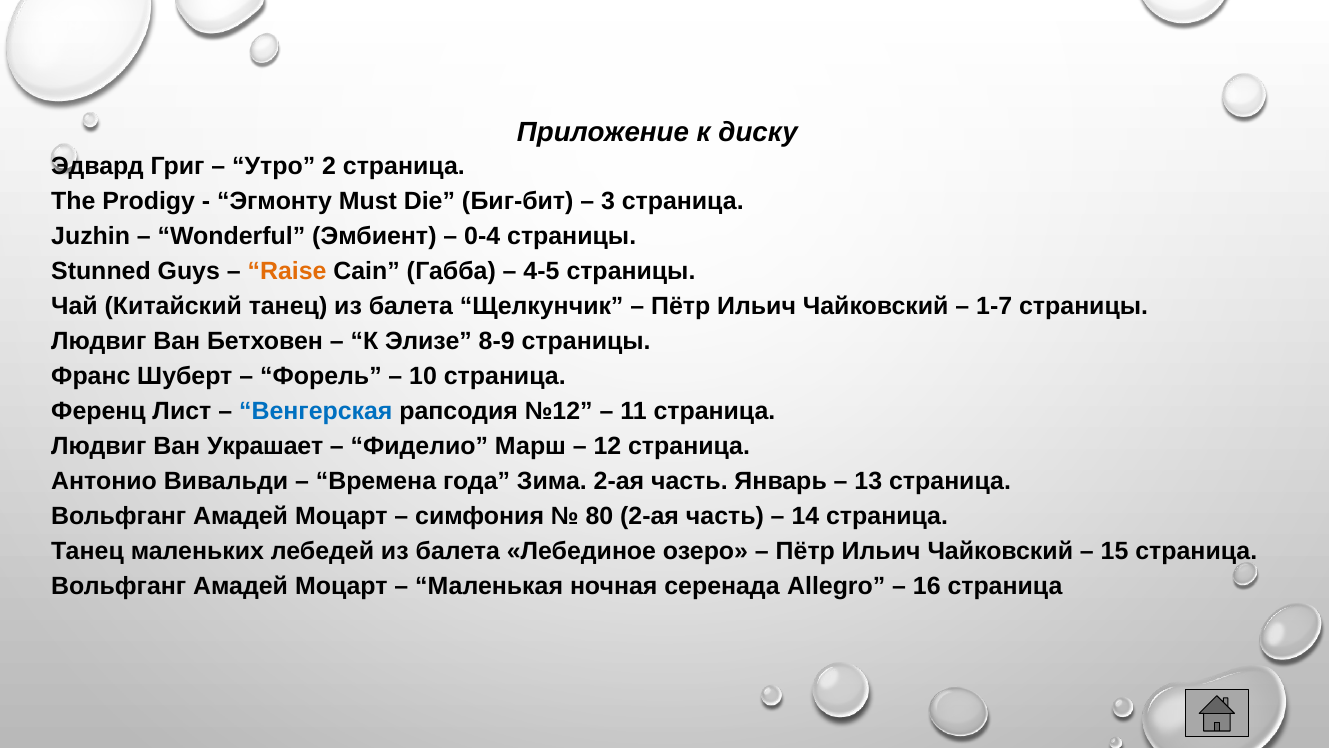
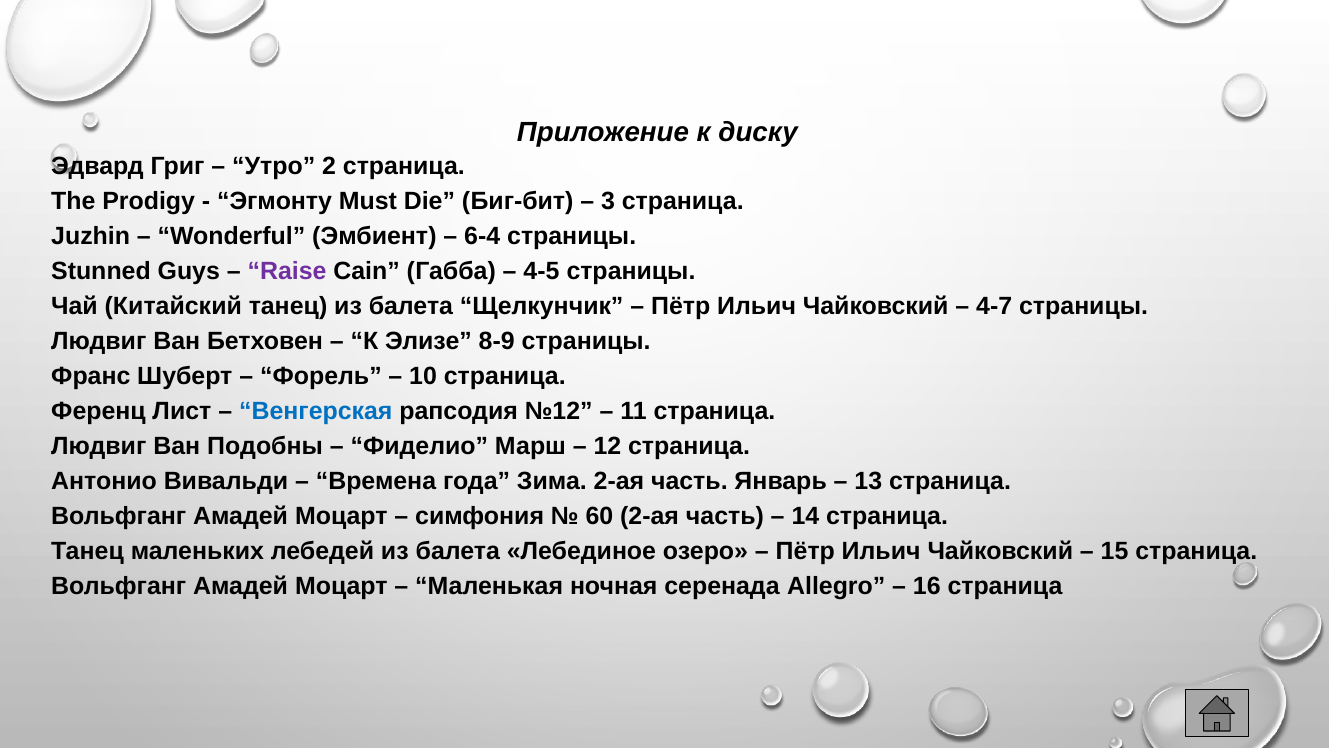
0-4: 0-4 -> 6-4
Raise colour: orange -> purple
1-7: 1-7 -> 4-7
Украшает: Украшает -> Подобны
80: 80 -> 60
